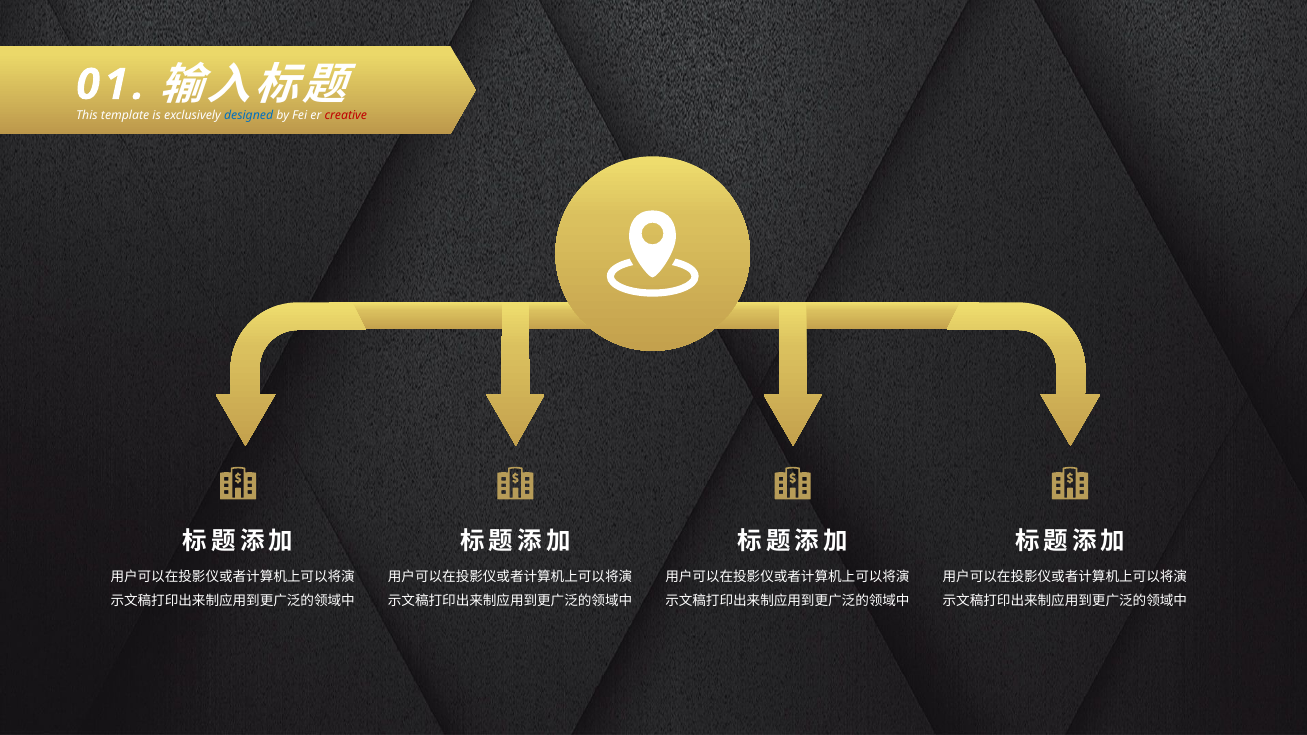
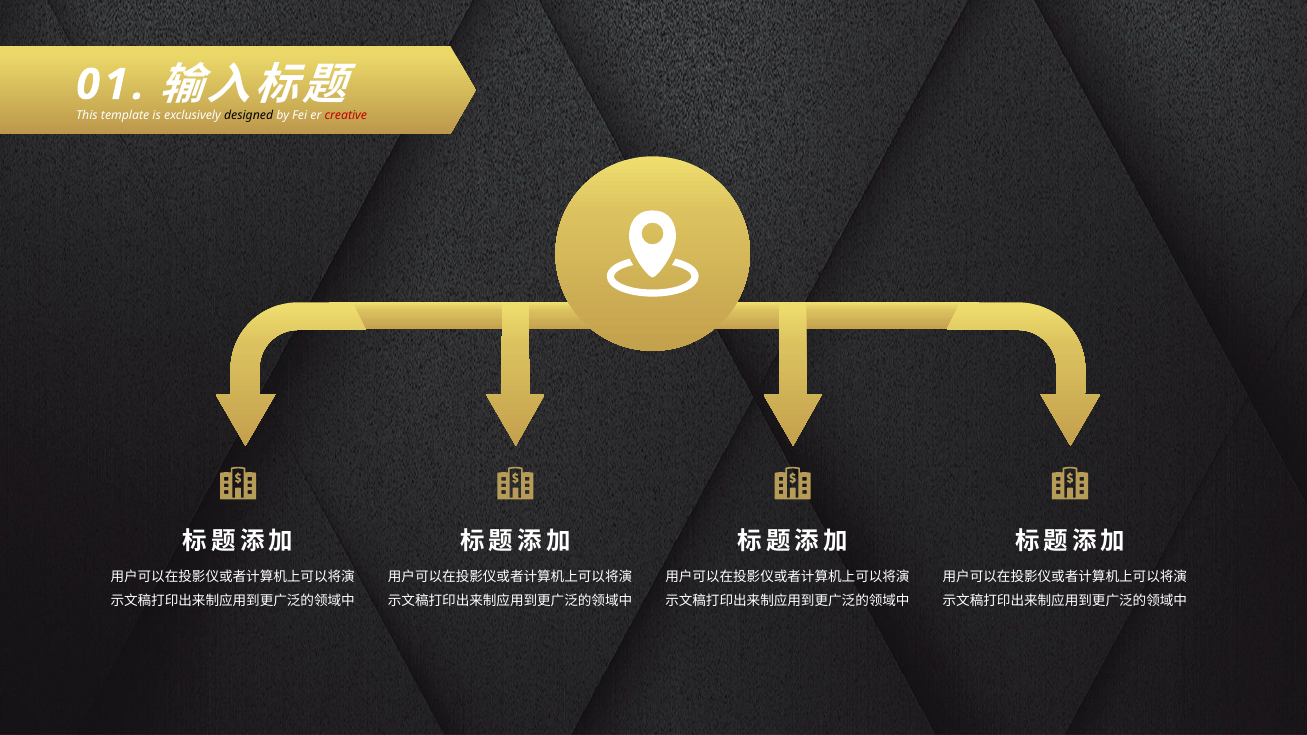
designed colour: blue -> black
